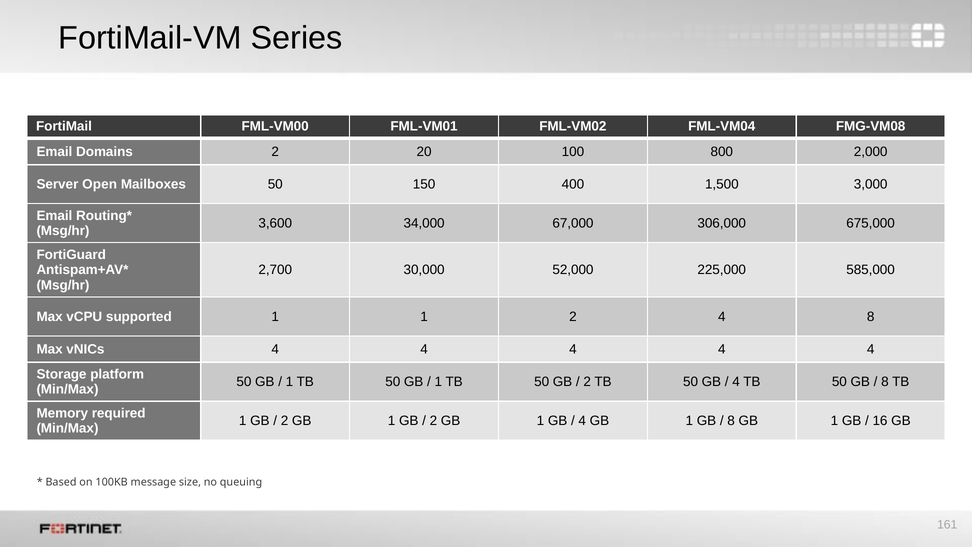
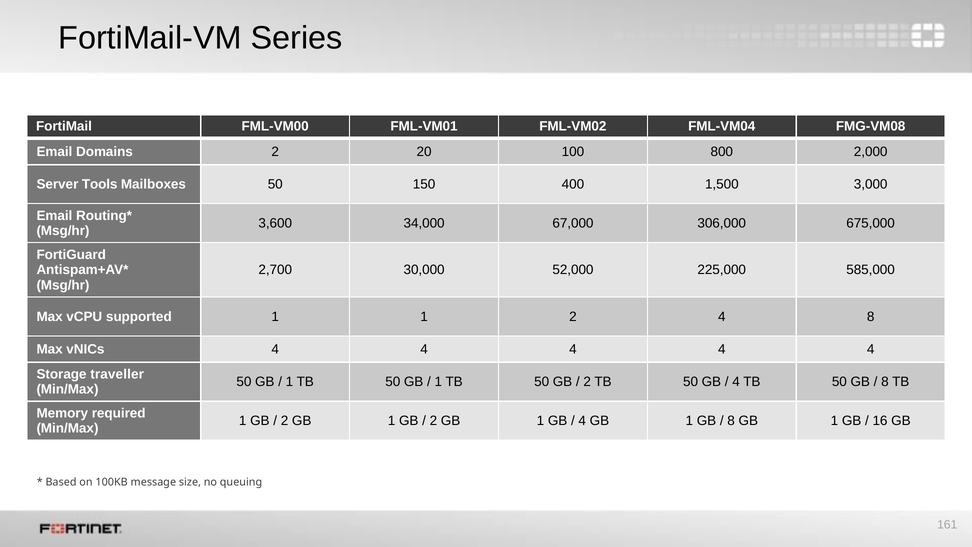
Open: Open -> Tools
platform: platform -> traveller
